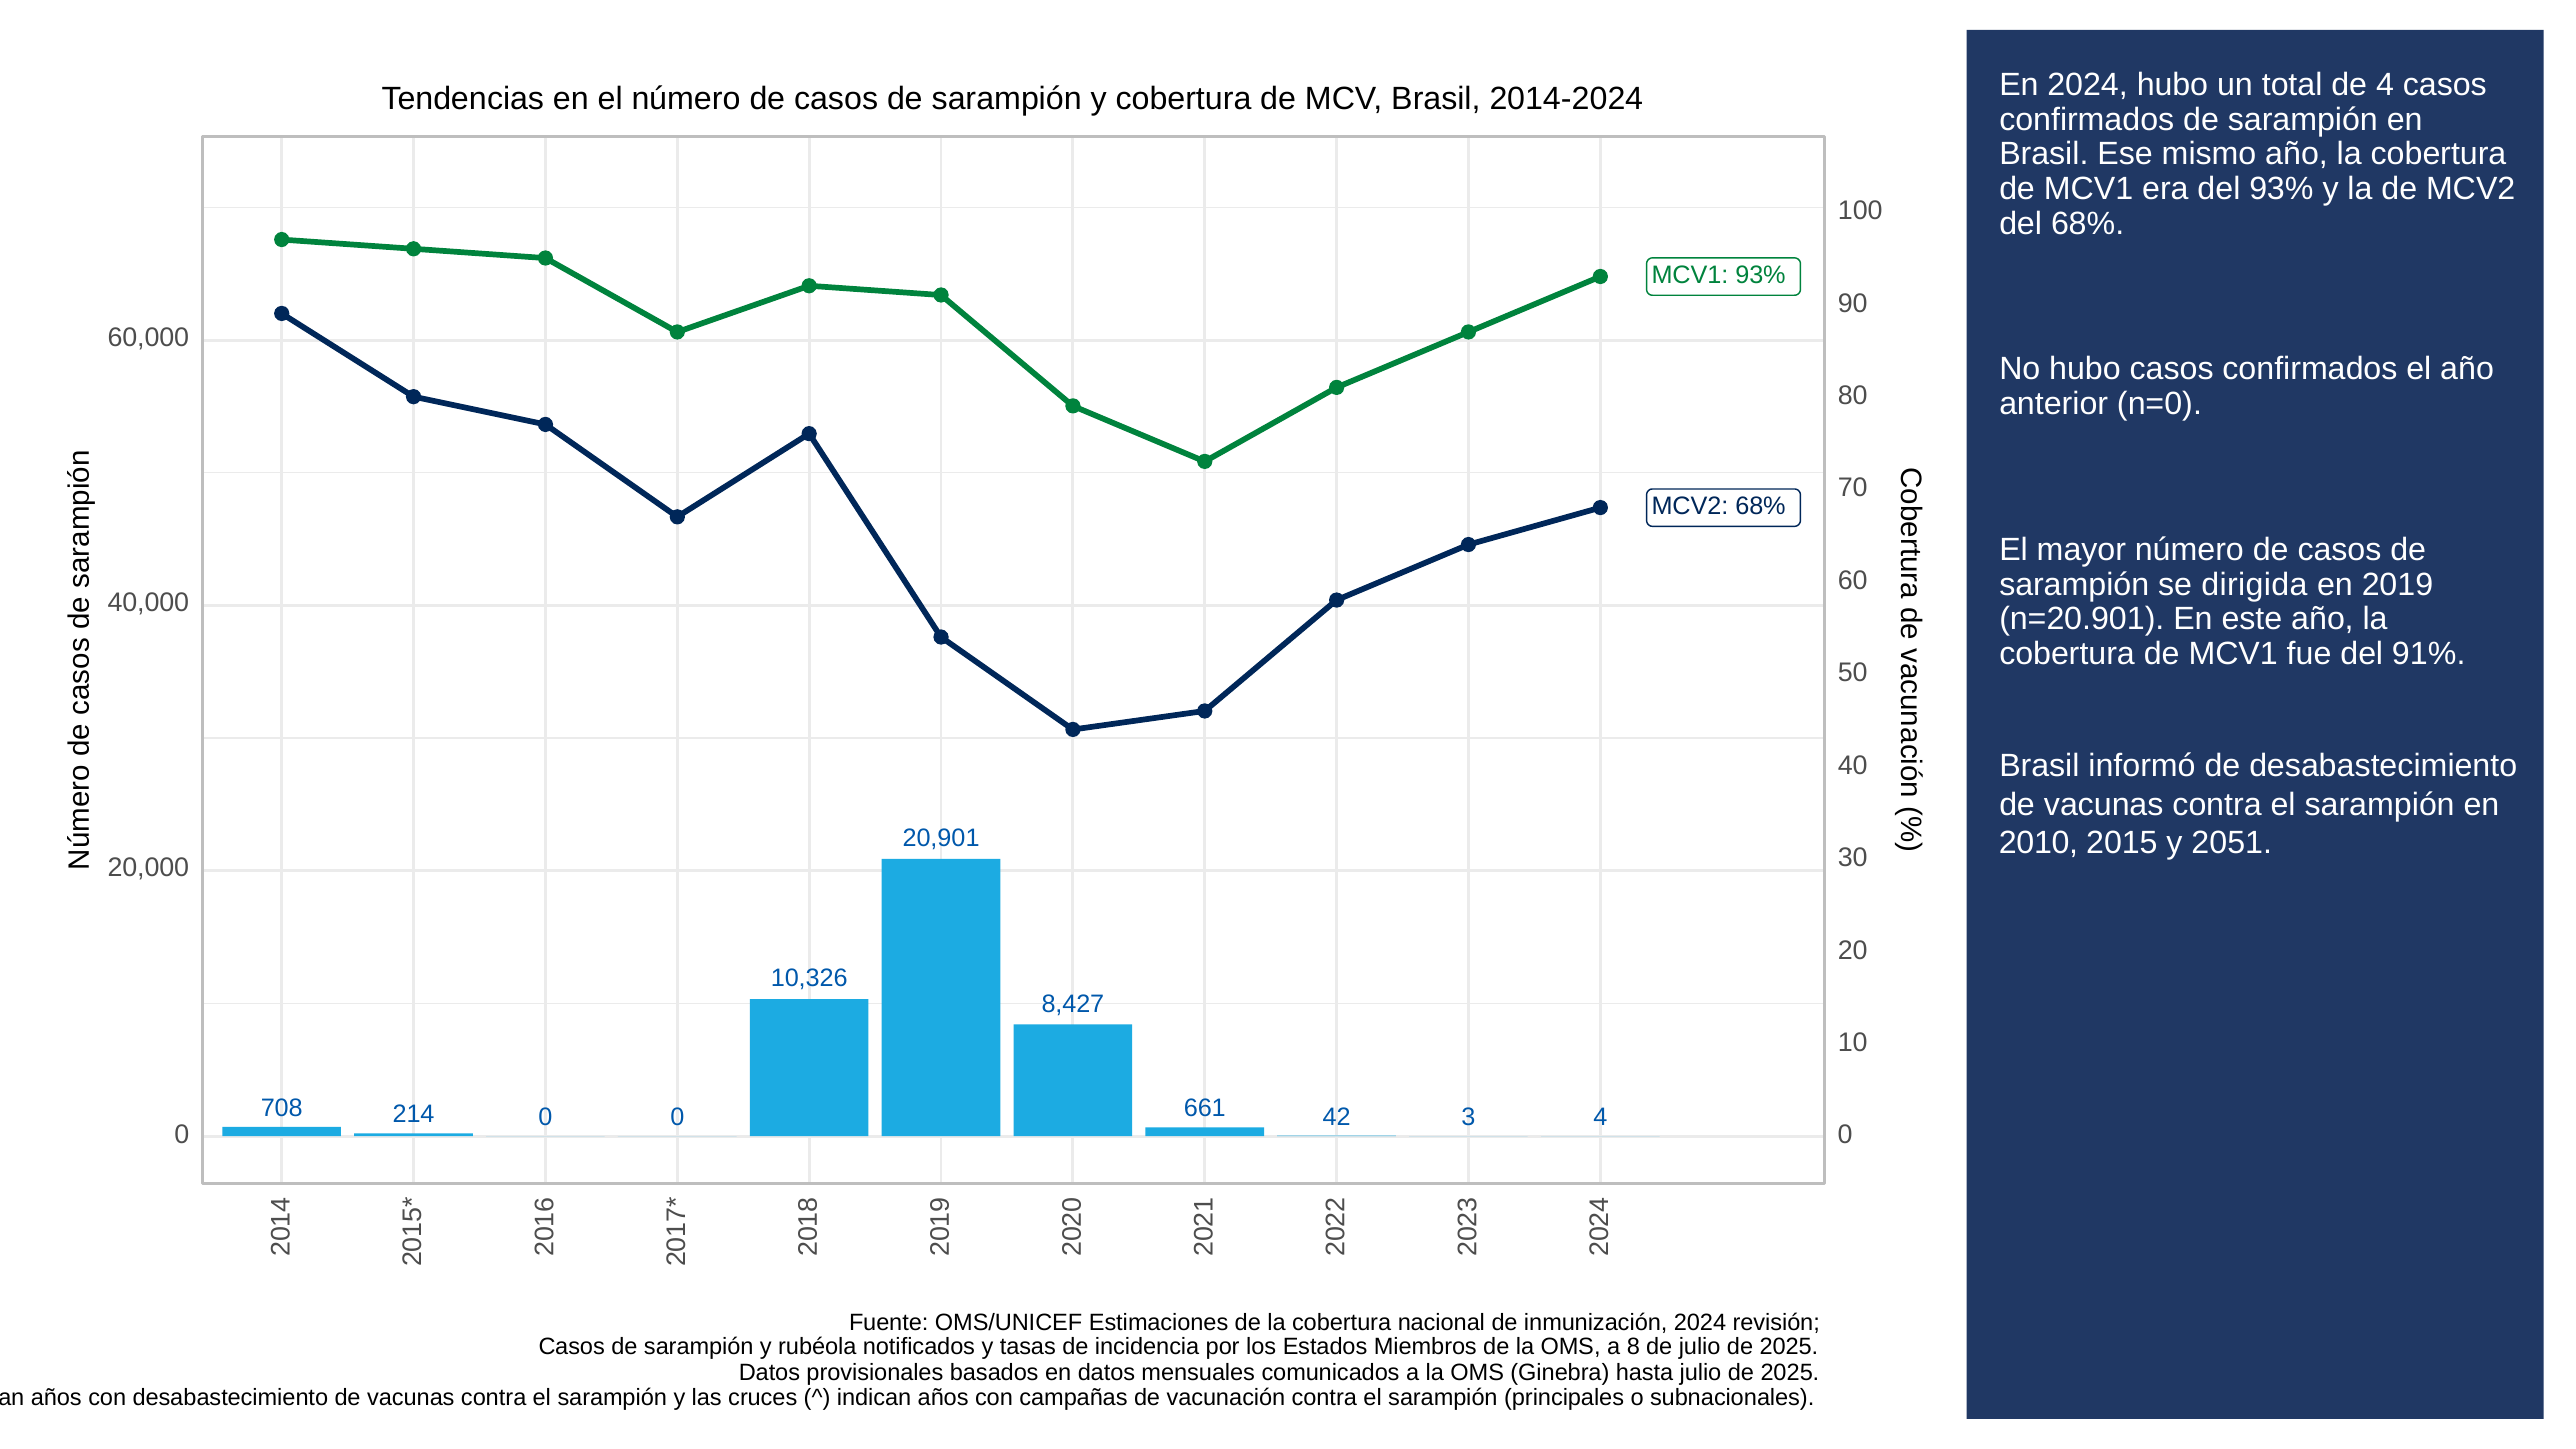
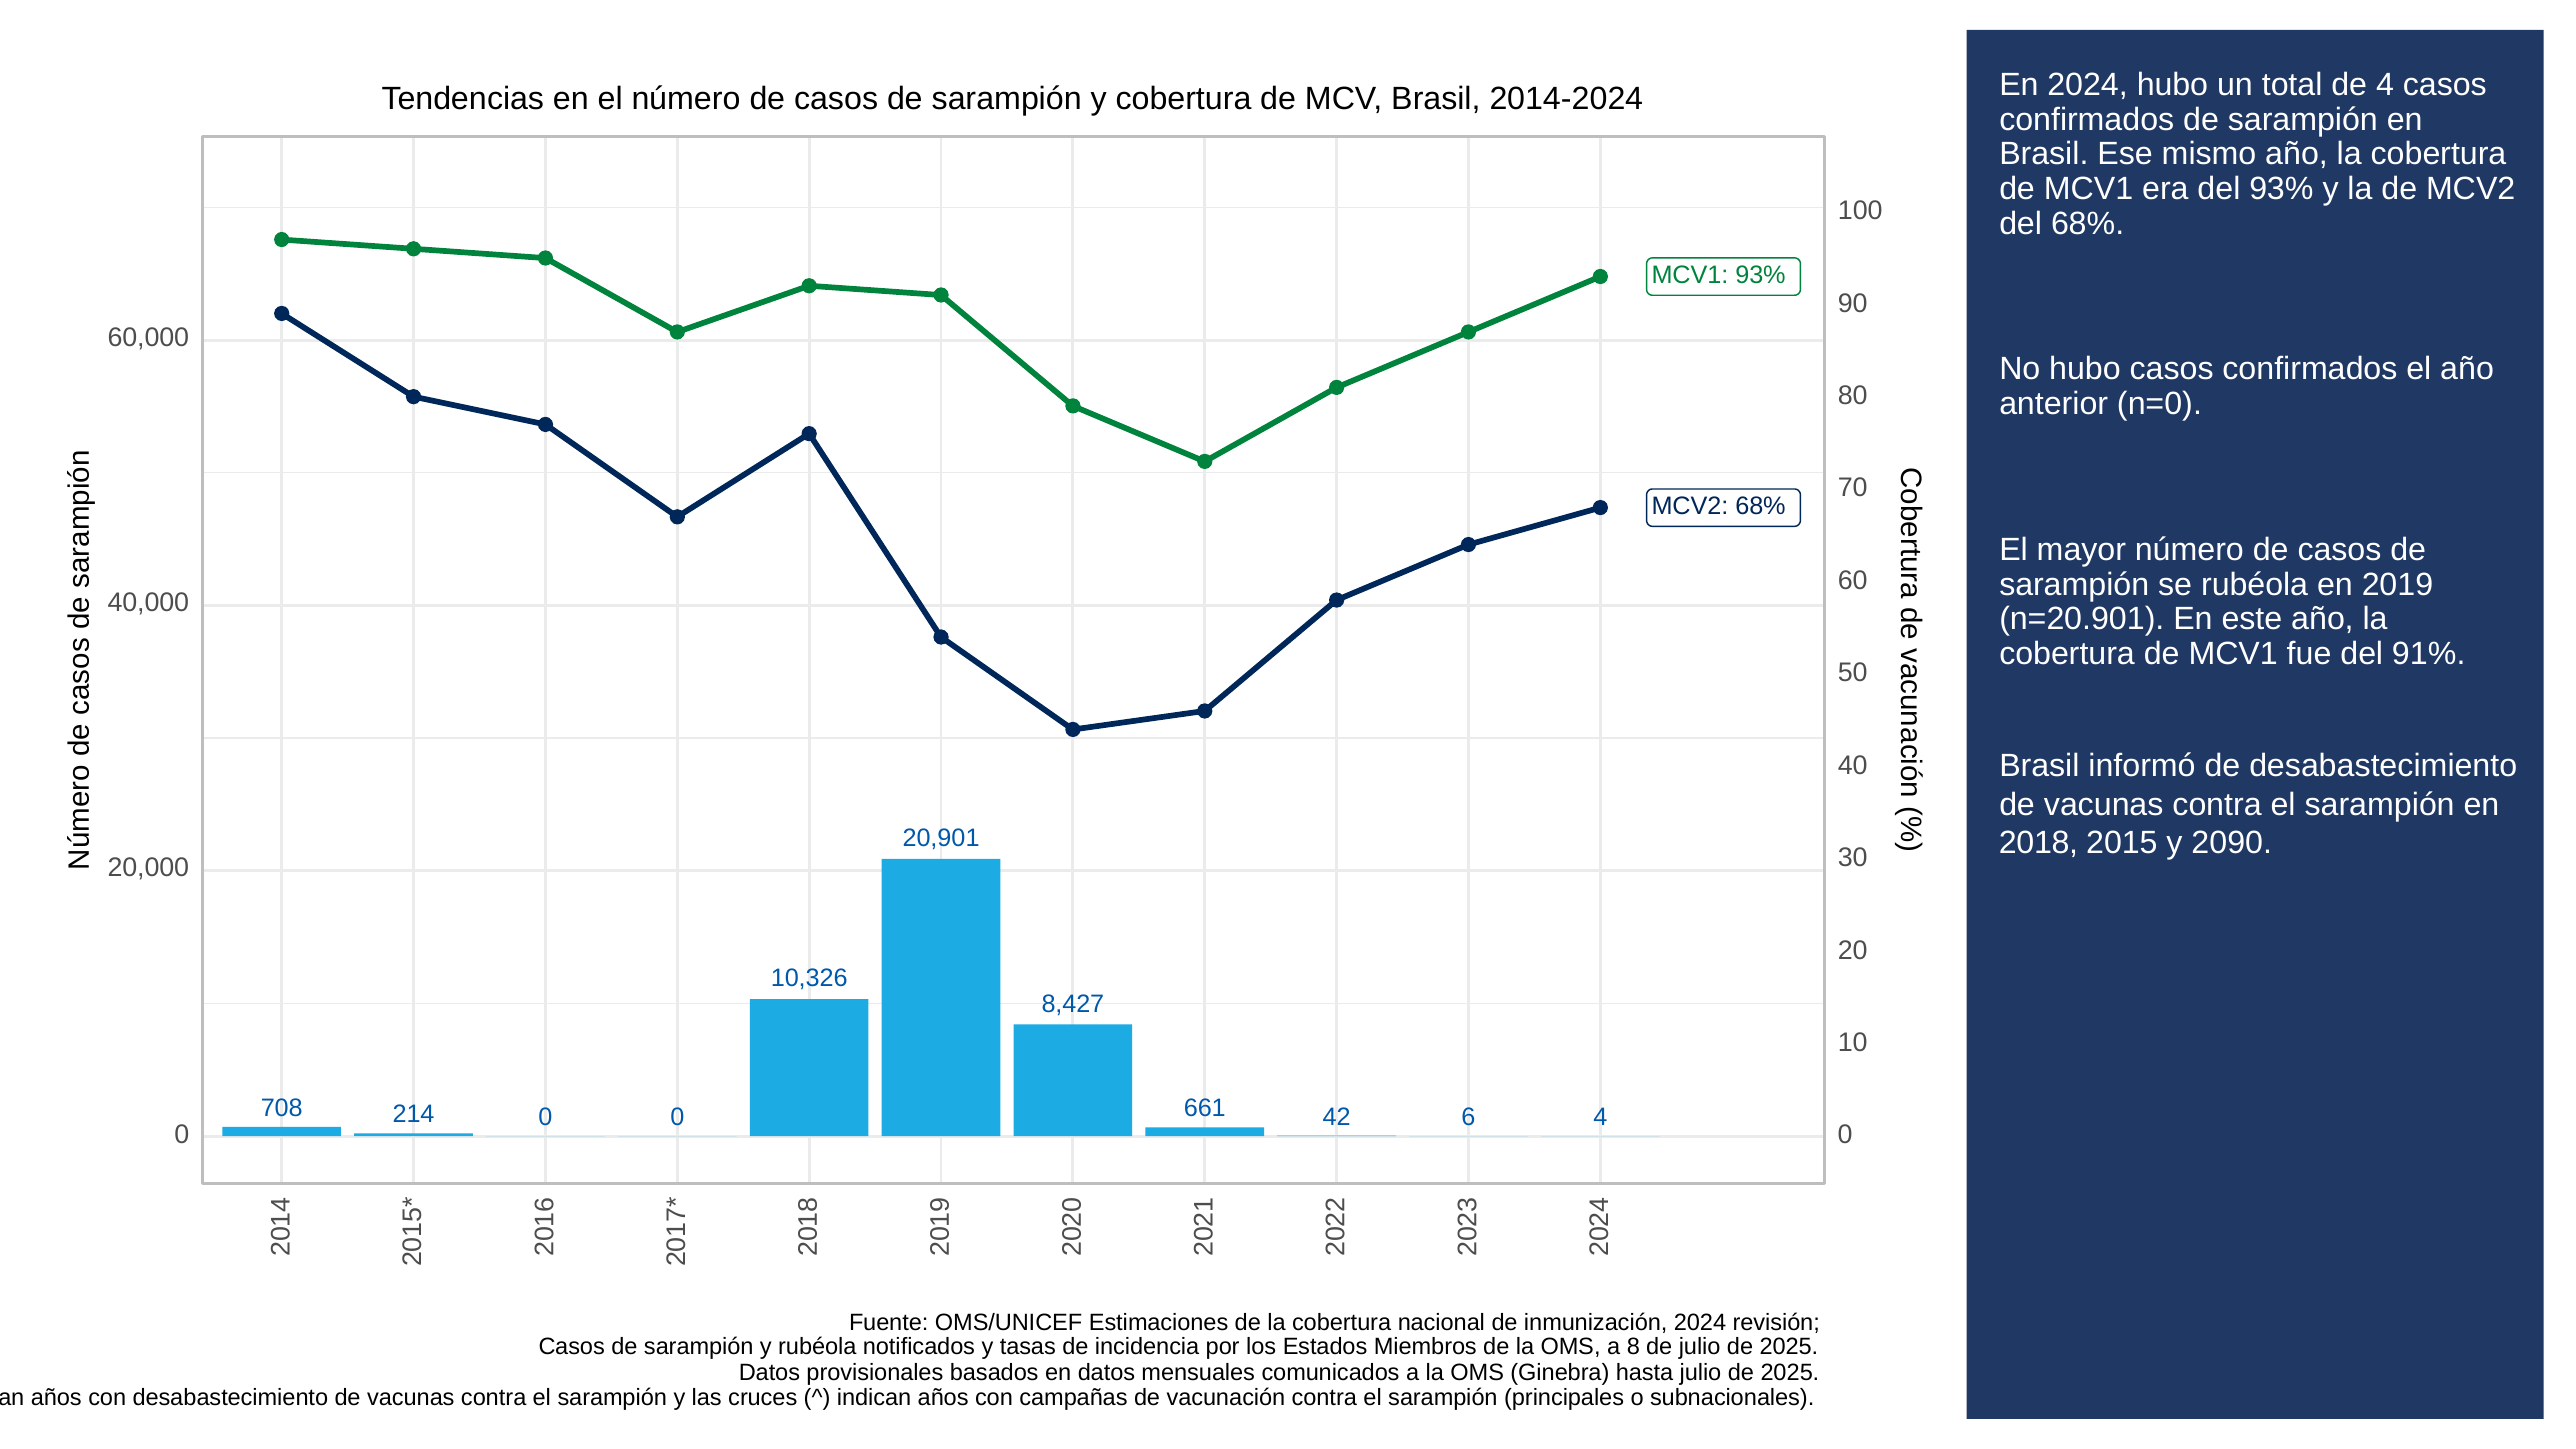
se dirigida: dirigida -> rubéola
2010: 2010 -> 2018
2051: 2051 -> 2090
42 3: 3 -> 6
